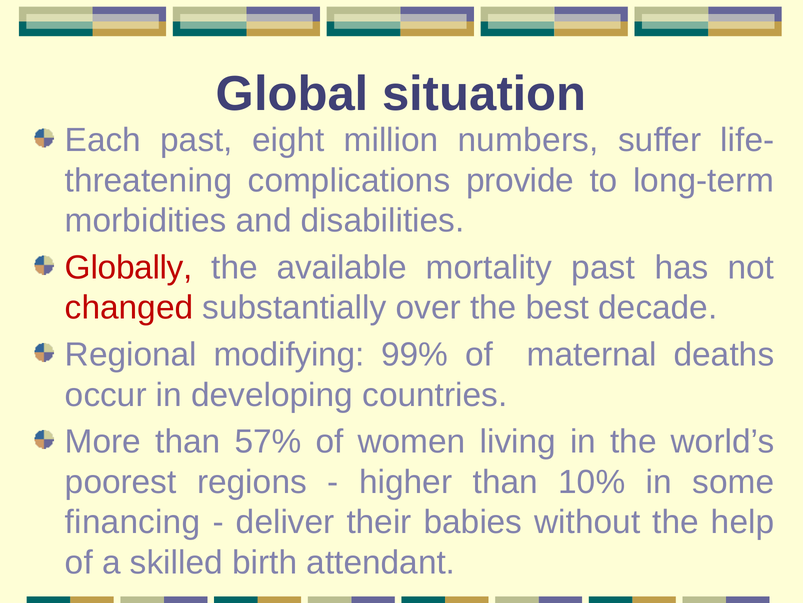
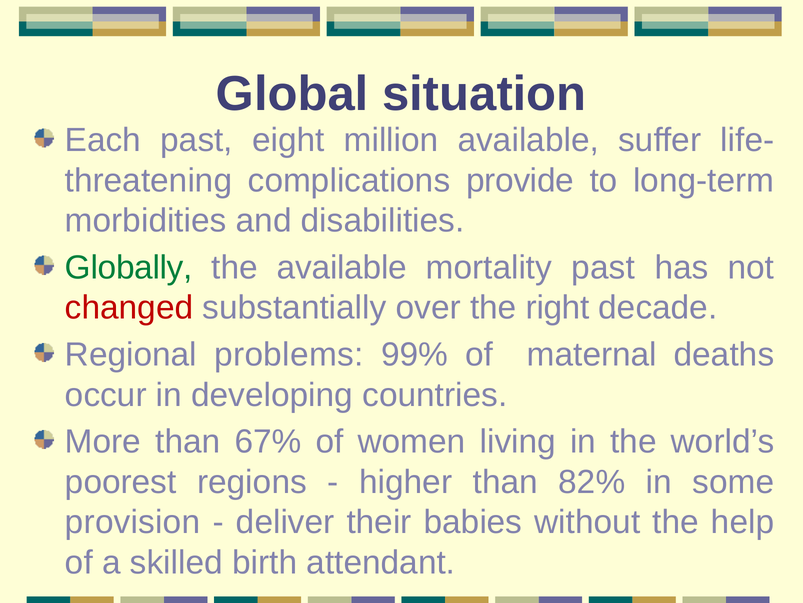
million numbers: numbers -> available
Globally colour: red -> green
best: best -> right
modifying: modifying -> problems
57%: 57% -> 67%
10%: 10% -> 82%
financing: financing -> provision
